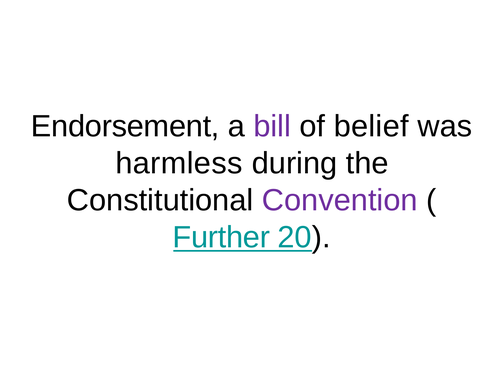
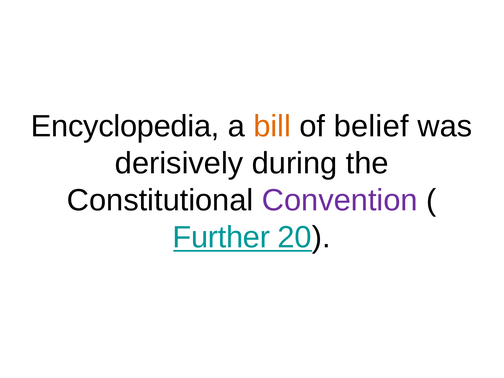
Endorsement: Endorsement -> Encyclopedia
bill colour: purple -> orange
harmless: harmless -> derisively
